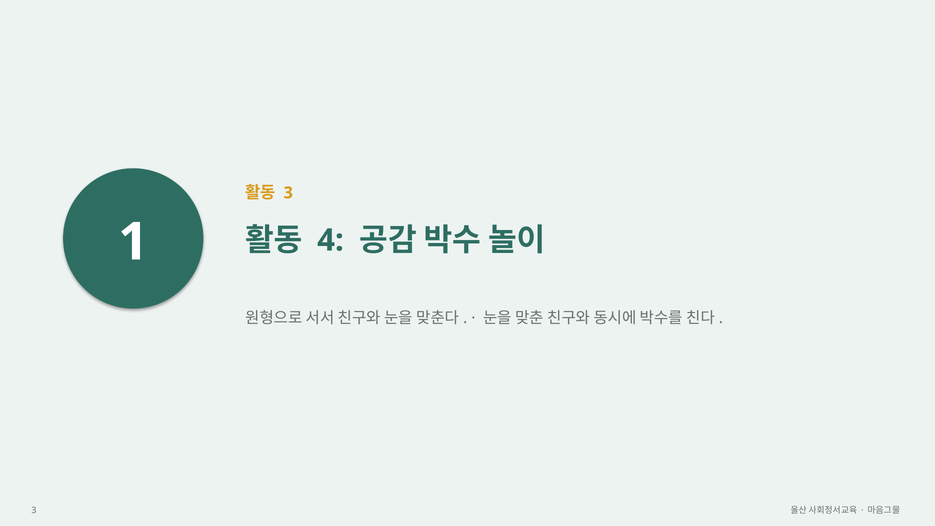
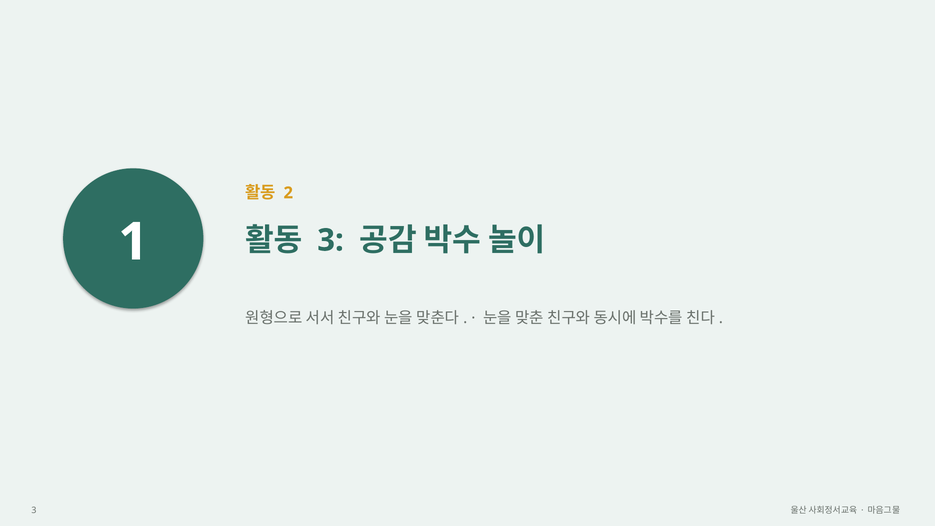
3 at (288, 193): 3 -> 2
4 at (330, 240): 4 -> 3
